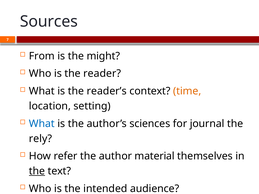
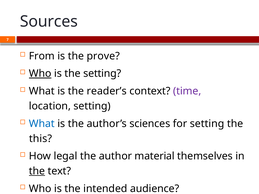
might: might -> prove
Who at (40, 74) underline: none -> present
the reader: reader -> setting
time colour: orange -> purple
for journal: journal -> setting
rely: rely -> this
refer: refer -> legal
